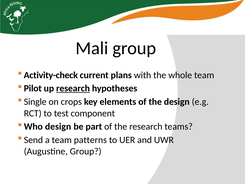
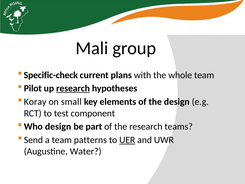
Activity-check: Activity-check -> Specific-check
Single: Single -> Koray
crops: crops -> small
UER underline: none -> present
Augustine Group: Group -> Water
